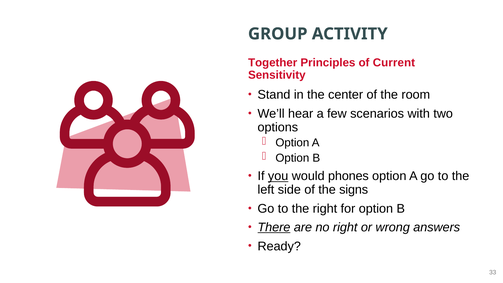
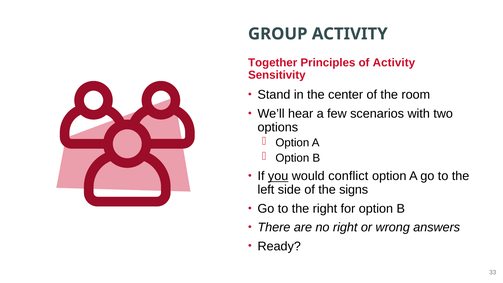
of Current: Current -> Activity
phones: phones -> conflict
There underline: present -> none
